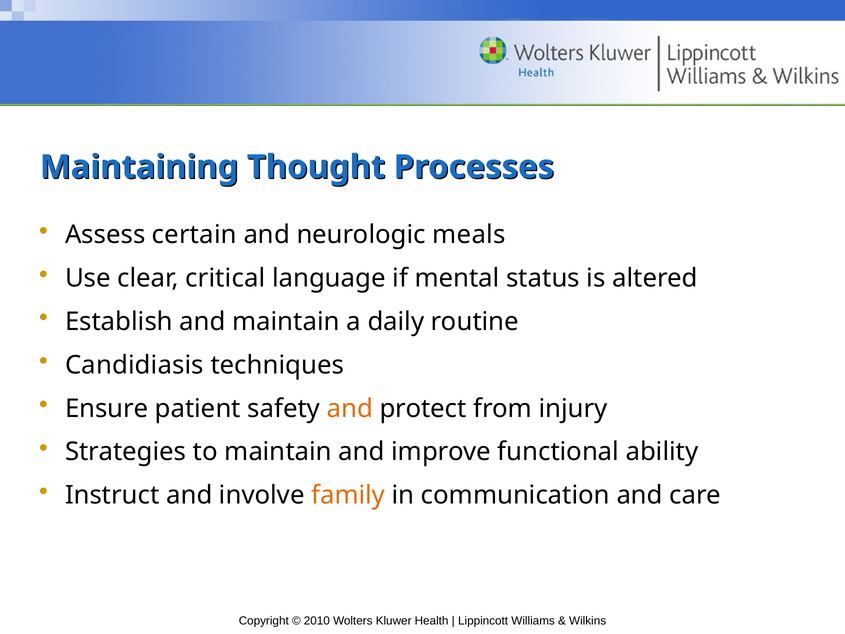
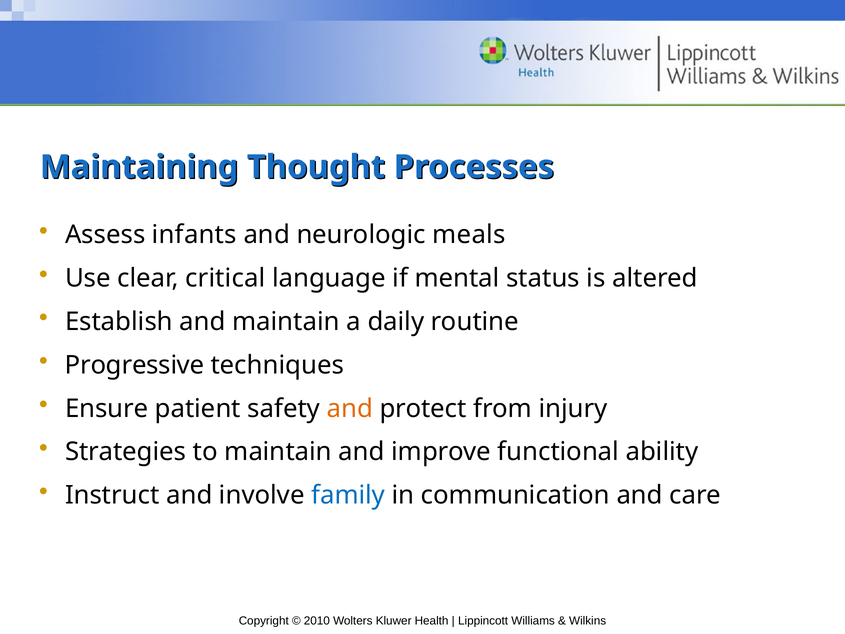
certain: certain -> infants
Candidiasis: Candidiasis -> Progressive
family colour: orange -> blue
